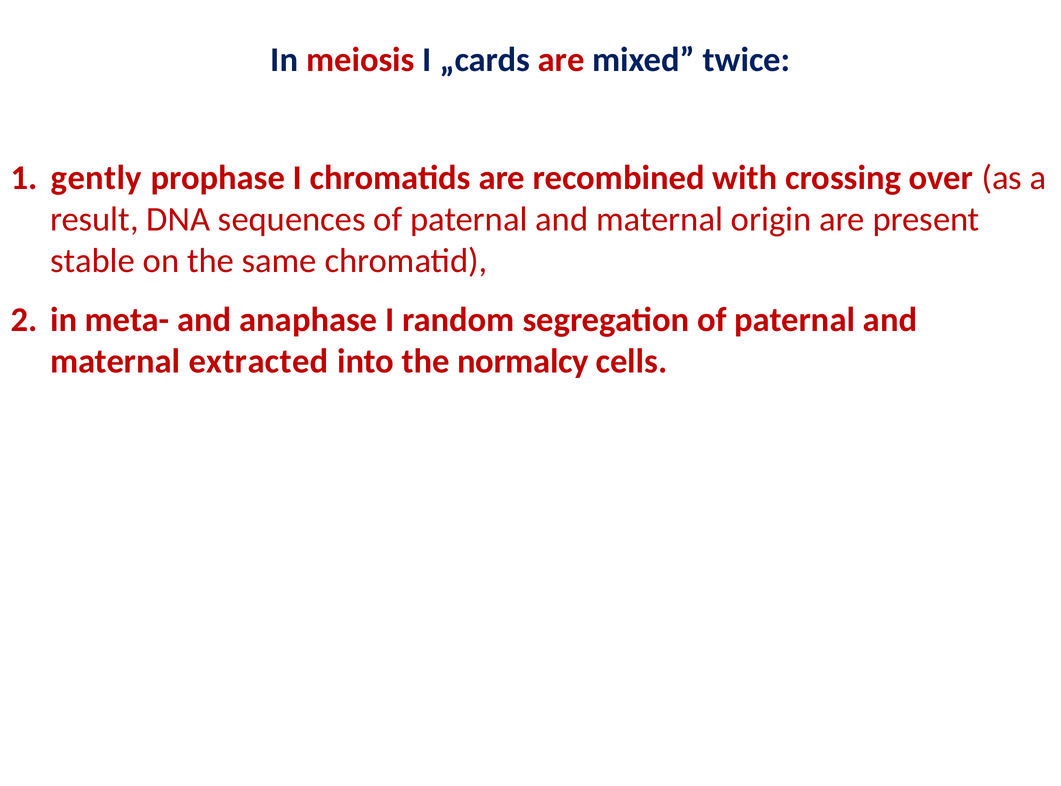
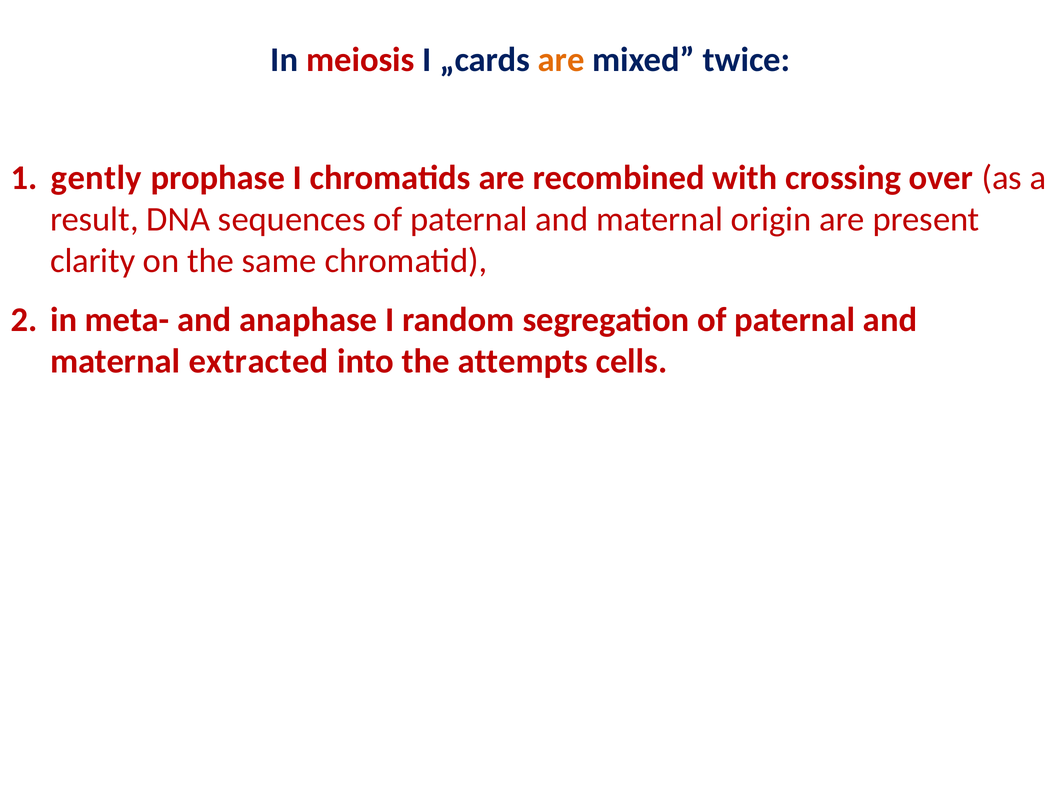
are at (561, 60) colour: red -> orange
stable: stable -> clarity
normalcy: normalcy -> attempts
